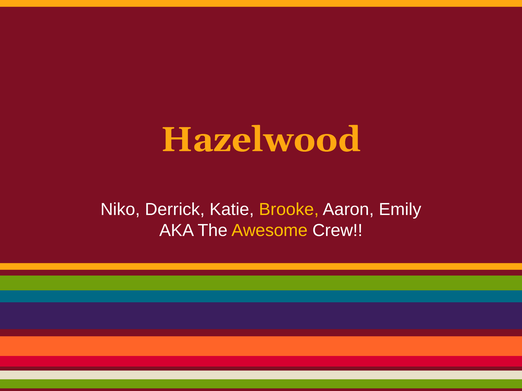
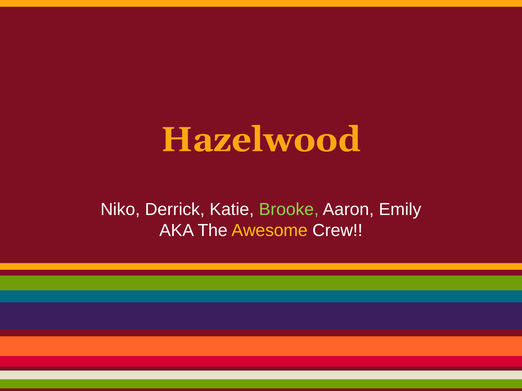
Brooke colour: yellow -> light green
